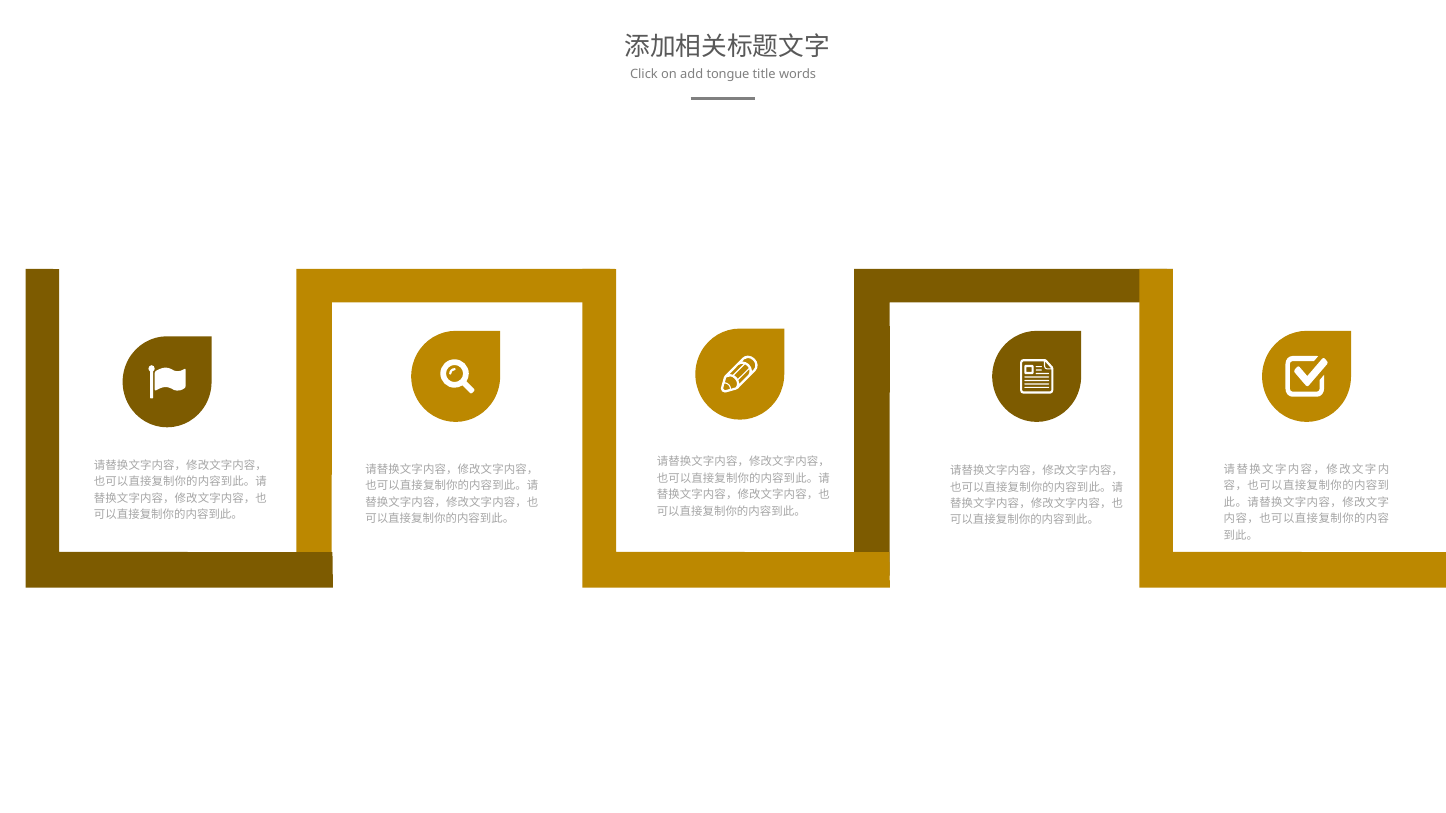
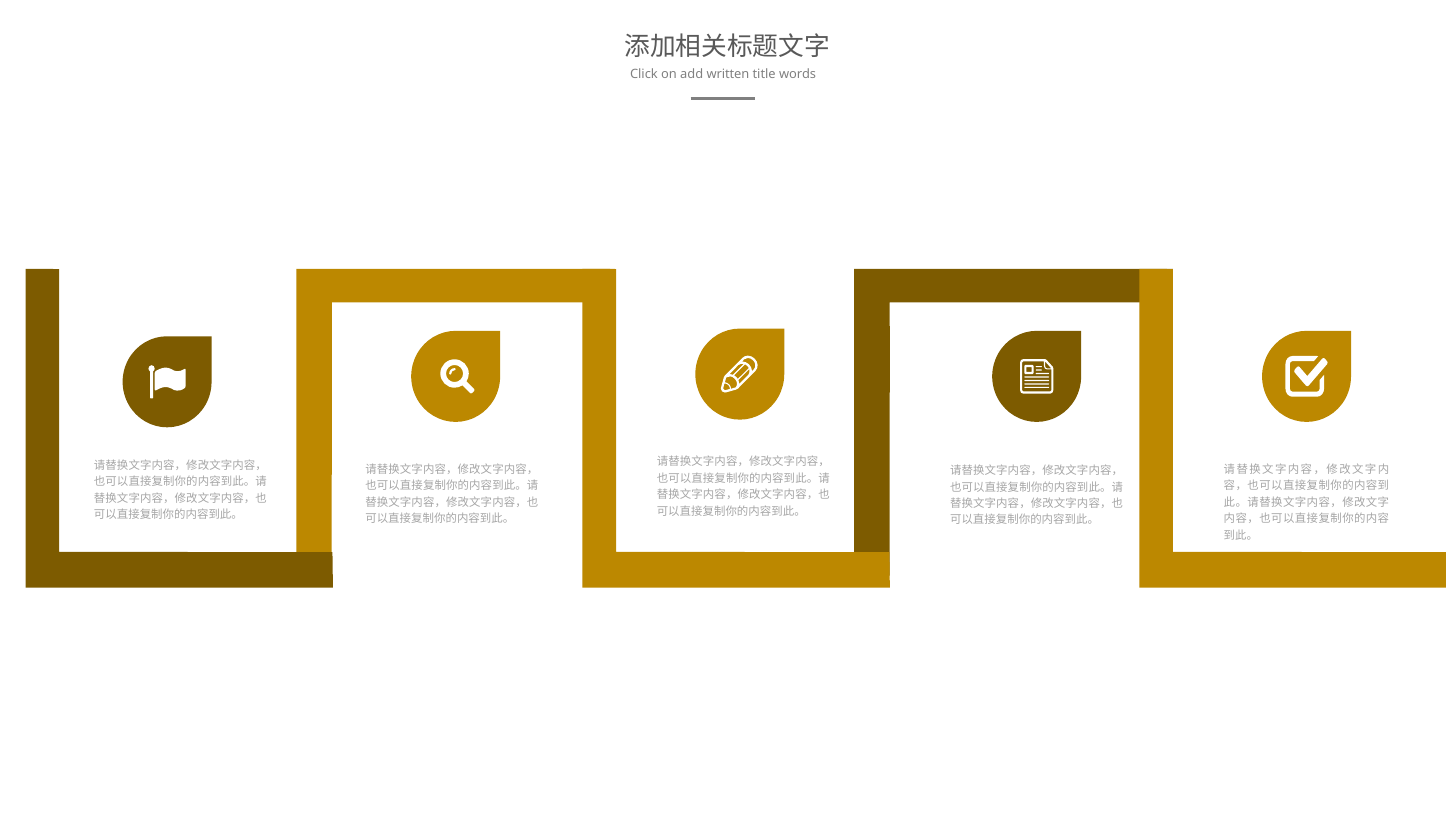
tongue: tongue -> written
